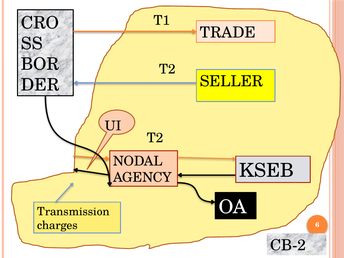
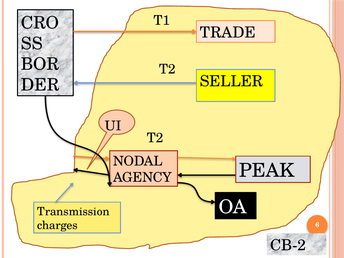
KSEB: KSEB -> PEAK
